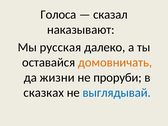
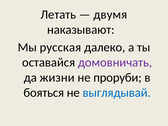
Голоса: Голоса -> Летать
сказал: сказал -> двумя
домовничать colour: orange -> purple
сказках: сказках -> бояться
